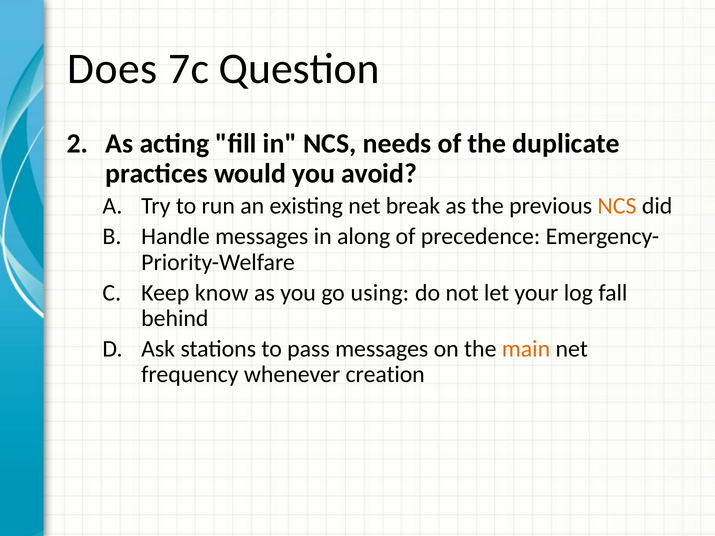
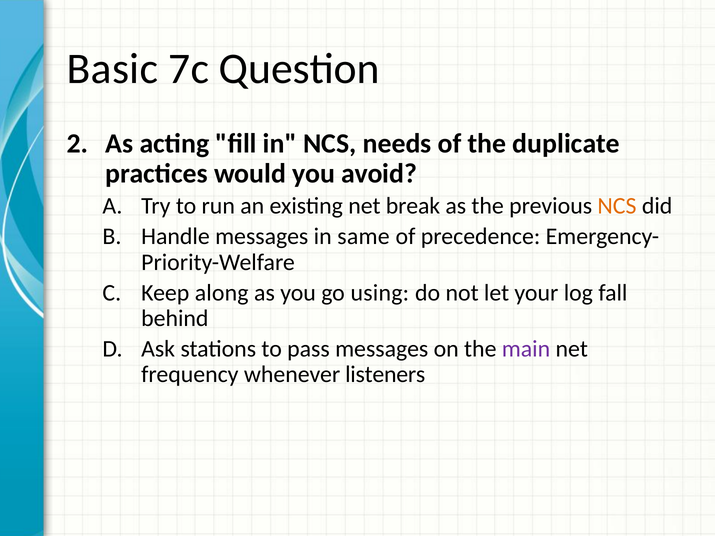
Does: Does -> Basic
along: along -> same
know: know -> along
main colour: orange -> purple
creation: creation -> listeners
